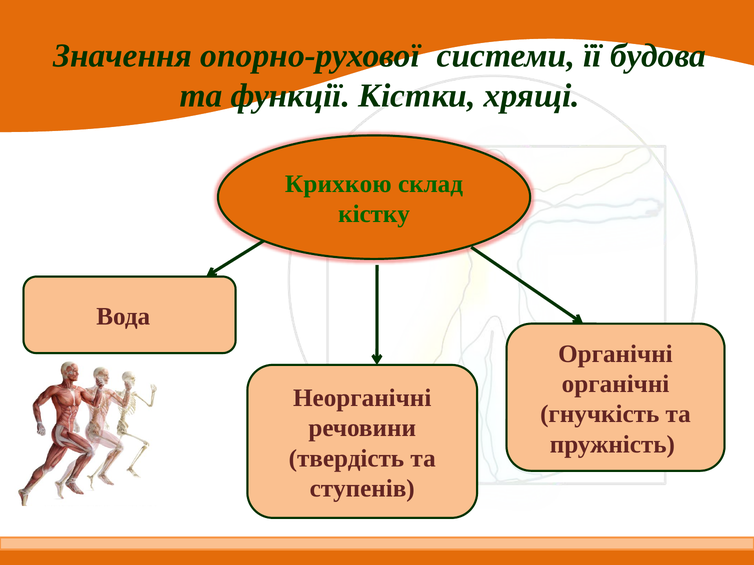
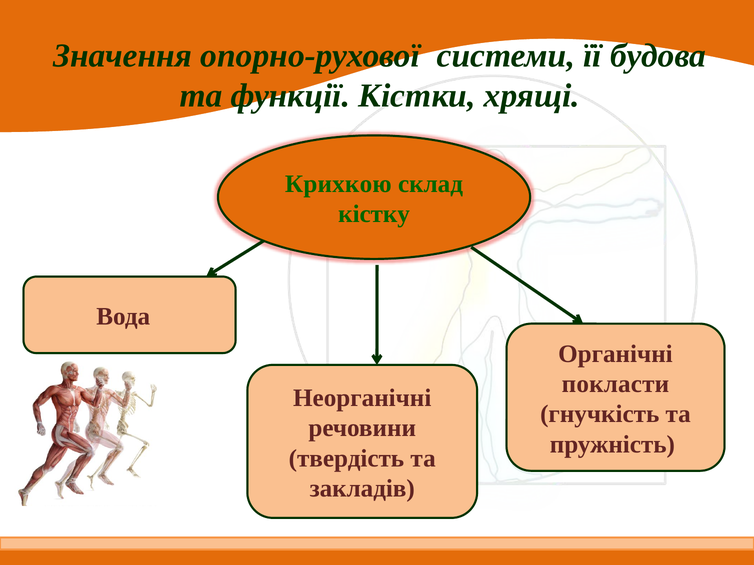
органічні at (616, 384): органічні -> покласти
ступенів: ступенів -> закладів
